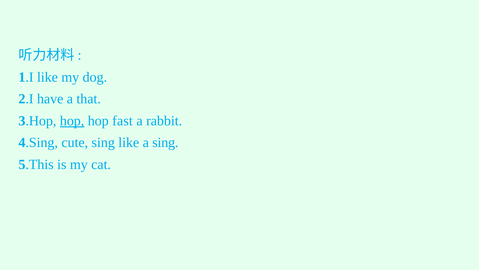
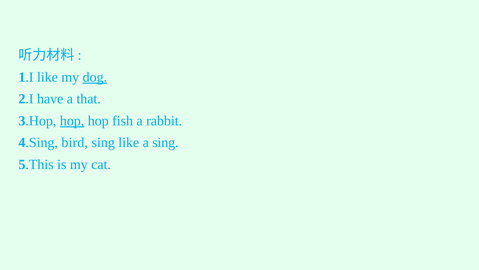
dog underline: none -> present
fast: fast -> fish
cute: cute -> bird
